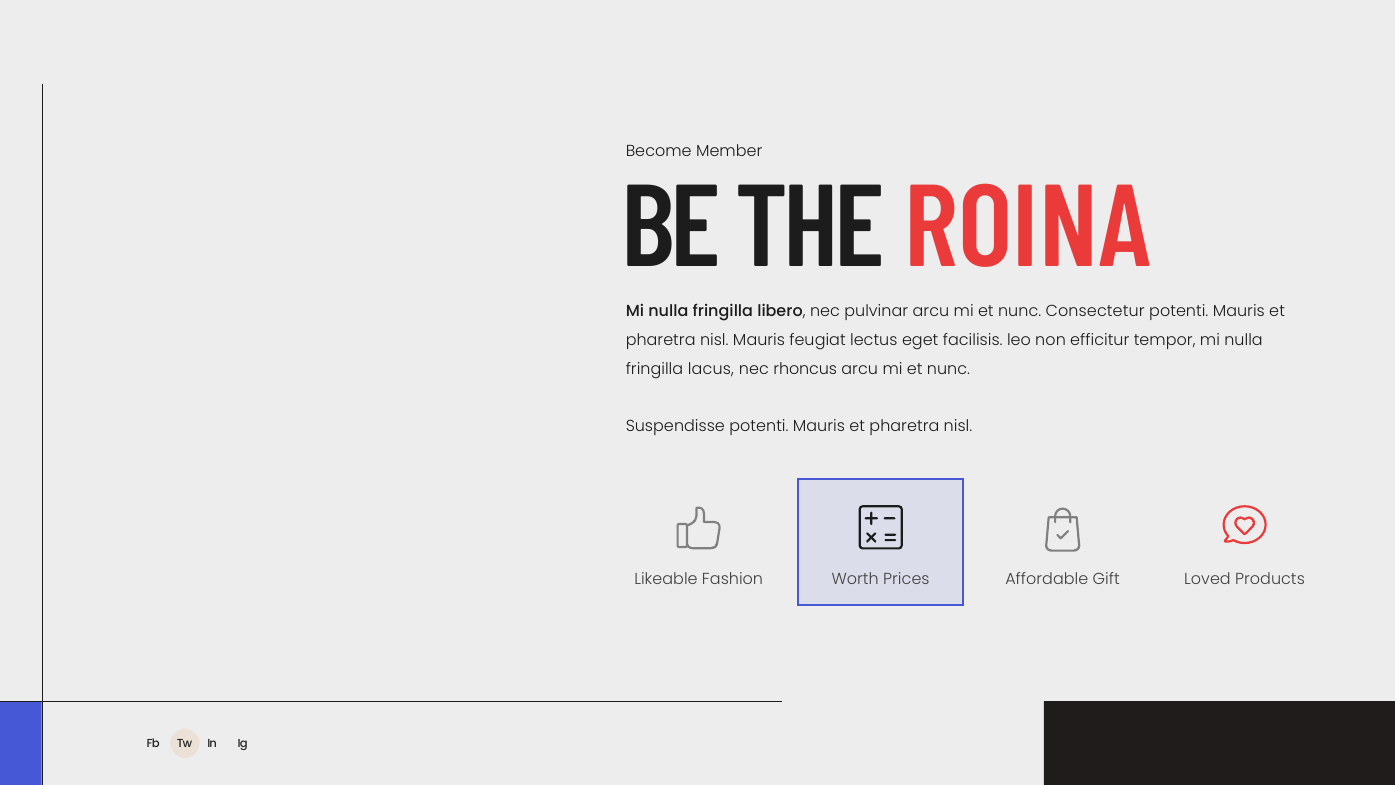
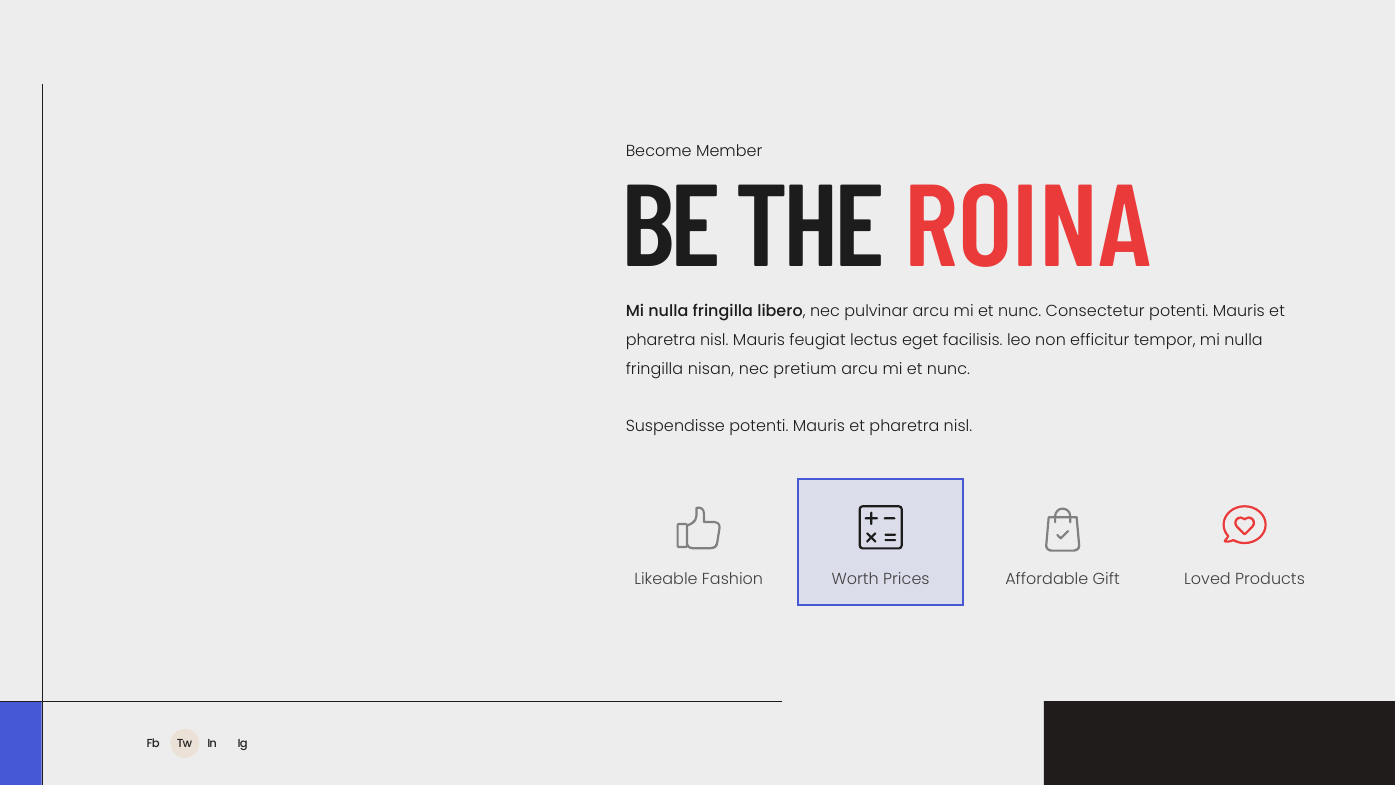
lacus: lacus -> nisan
rhoncus: rhoncus -> pretium
